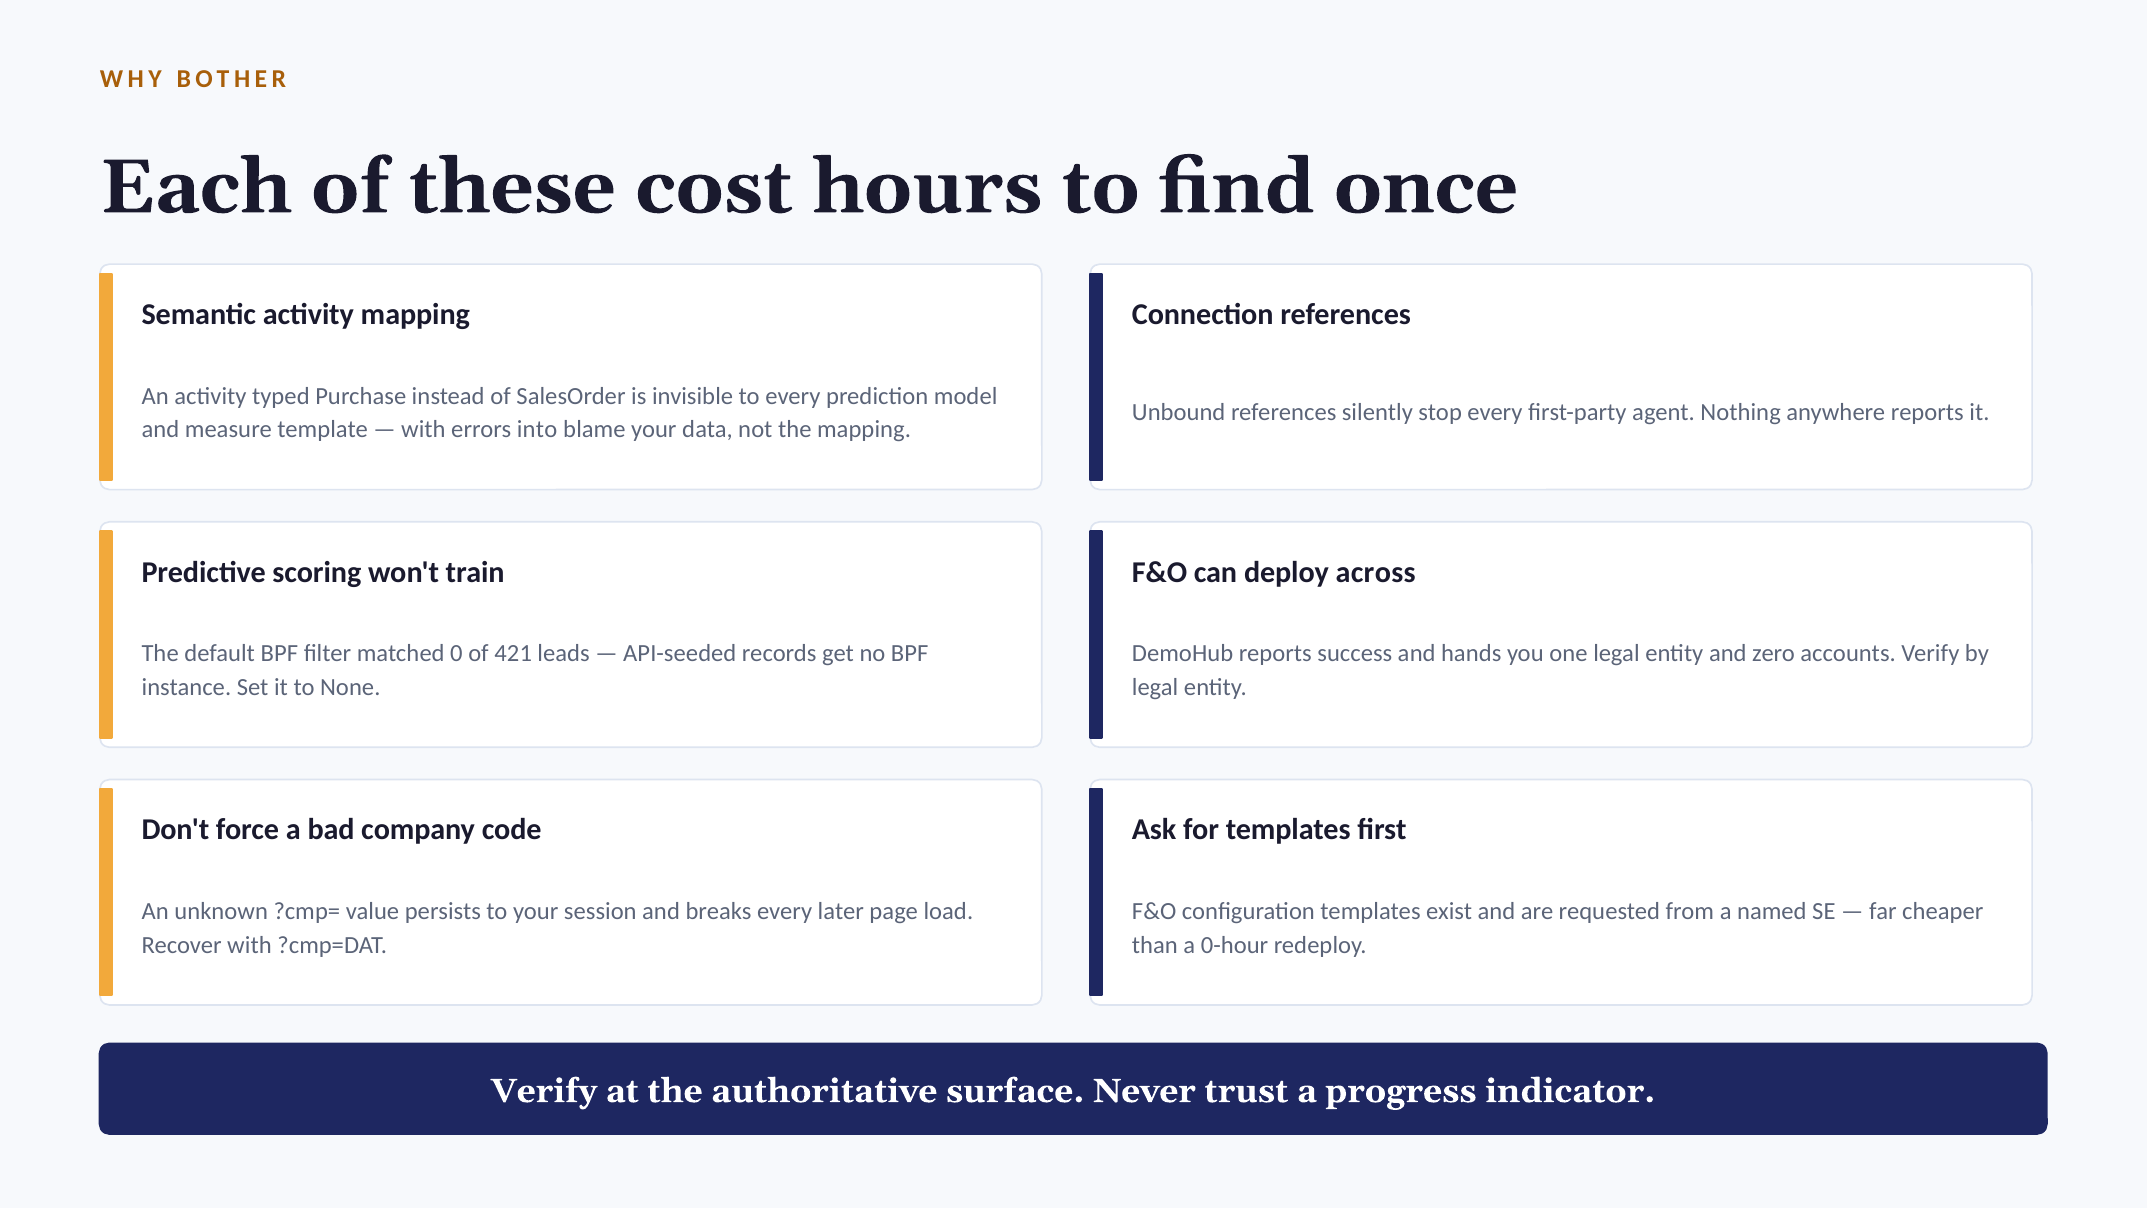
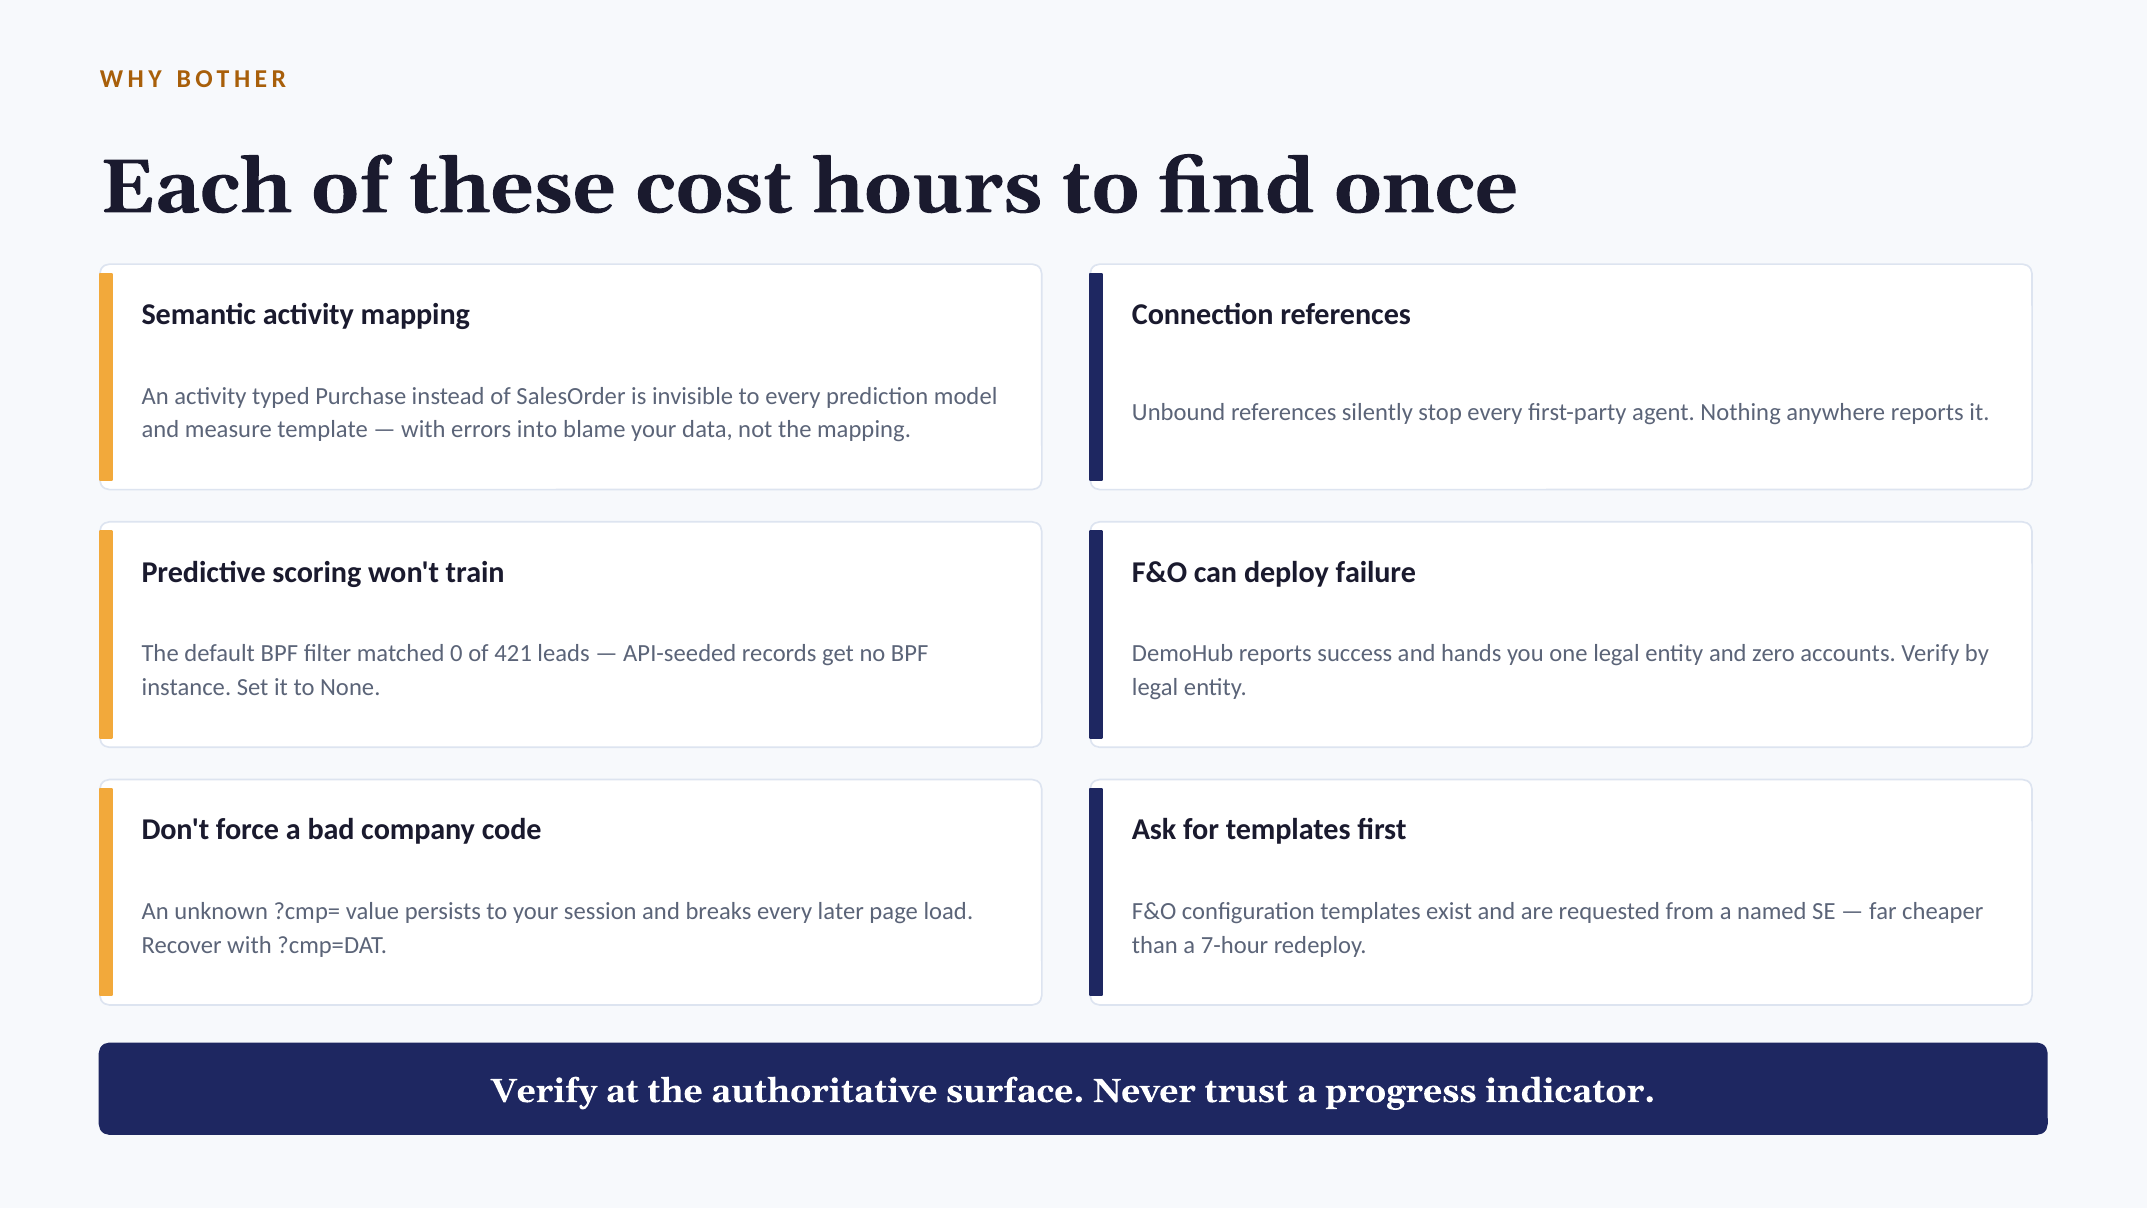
across: across -> failure
0-hour: 0-hour -> 7-hour
